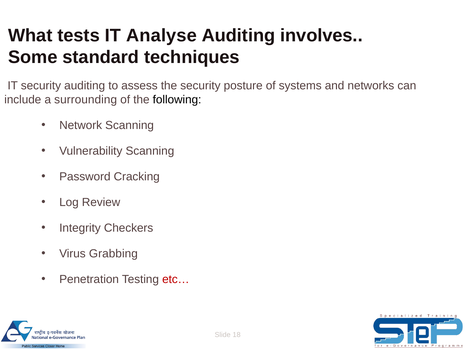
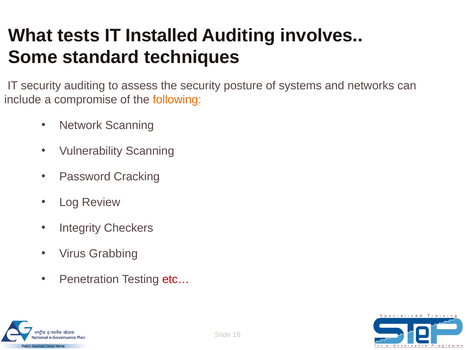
Analyse: Analyse -> Installed
surrounding: surrounding -> compromise
following colour: black -> orange
